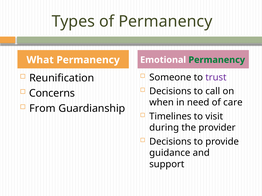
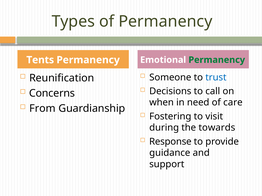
What: What -> Tents
trust colour: purple -> blue
Timelines: Timelines -> Fostering
provider: provider -> towards
Decisions at (170, 142): Decisions -> Response
